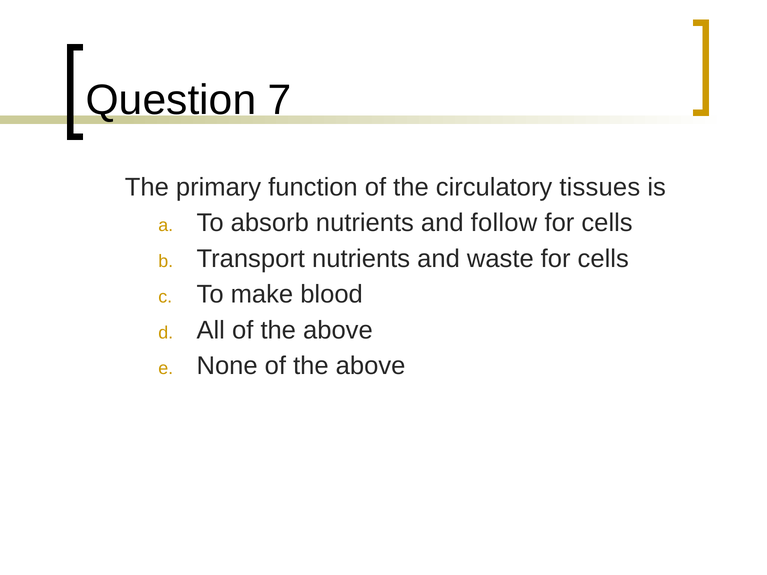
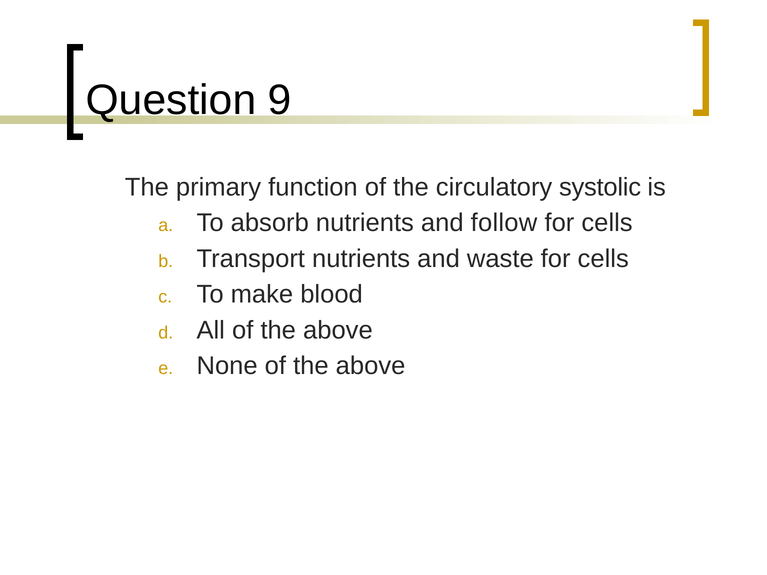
7: 7 -> 9
tissues: tissues -> systolic
